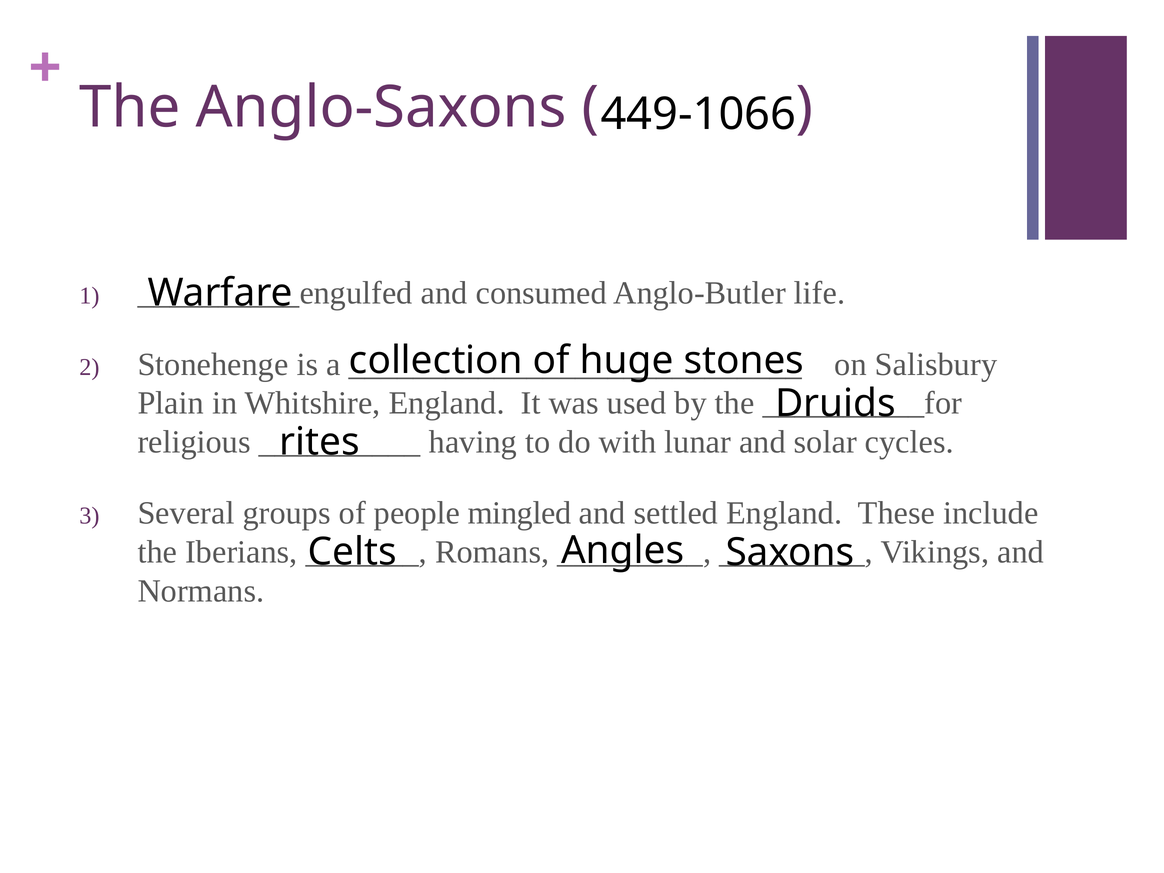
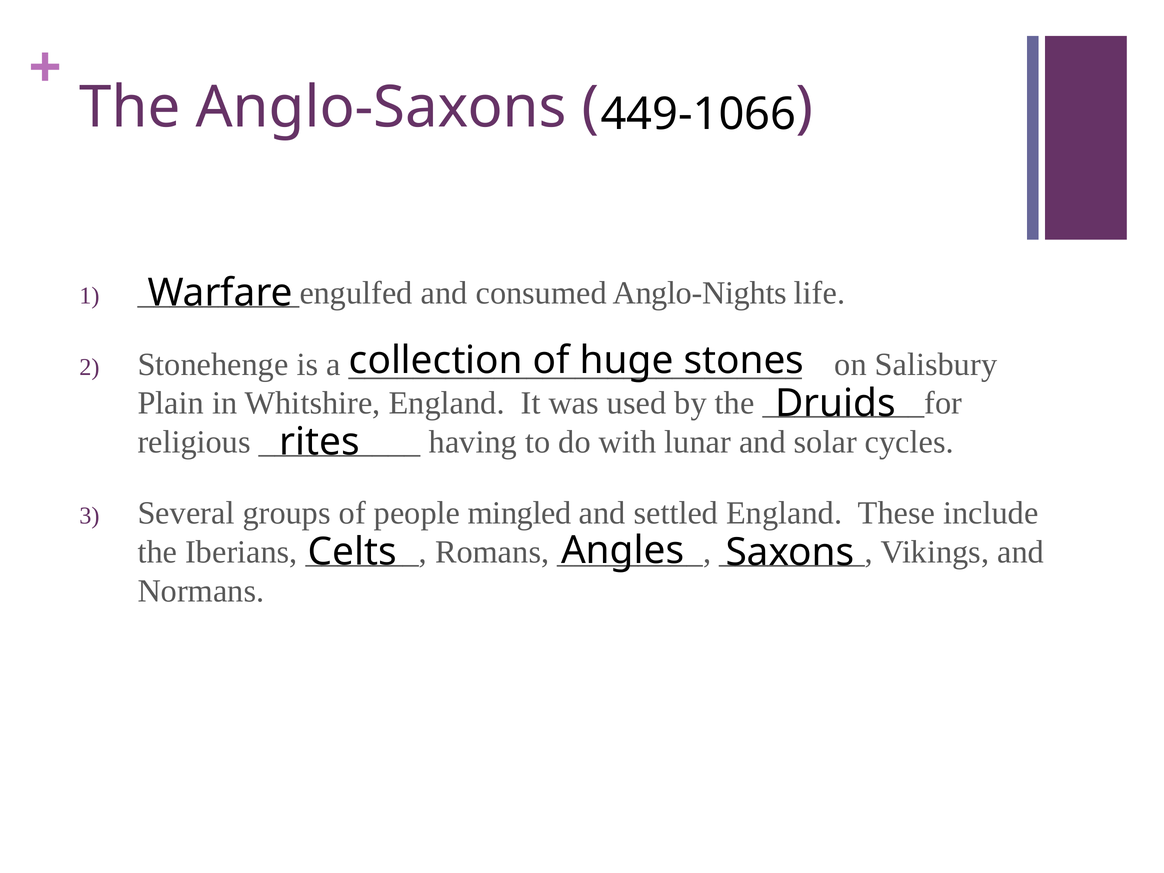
Anglo-Butler: Anglo-Butler -> Anglo-Nights
